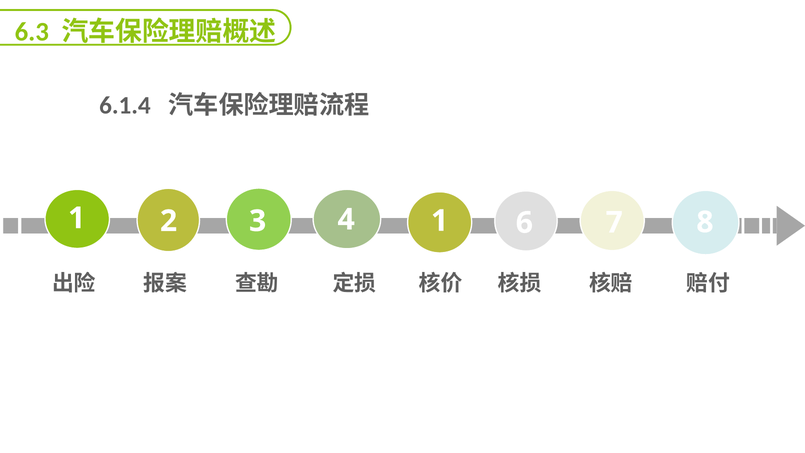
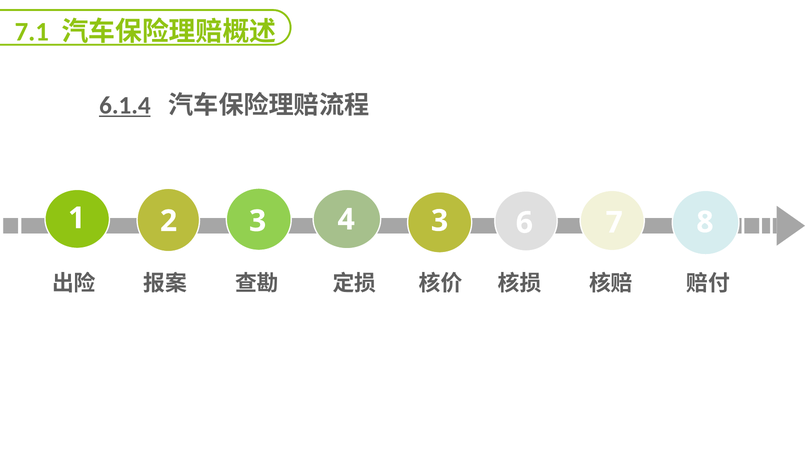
6.3: 6.3 -> 7.1
6.1.4 underline: none -> present
3 1: 1 -> 3
